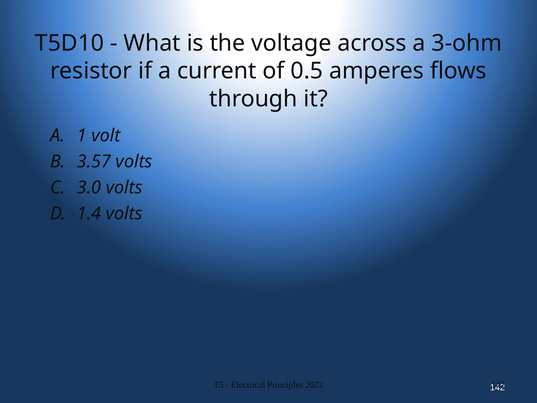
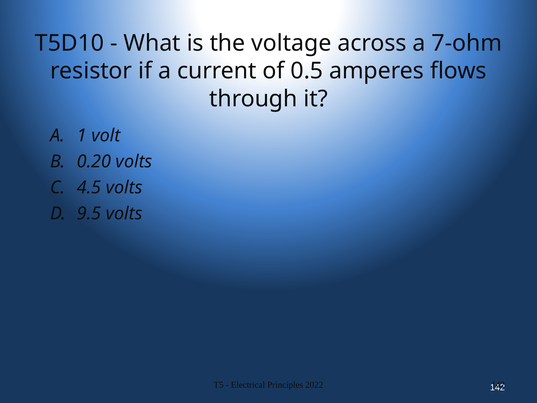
3-ohm: 3-ohm -> 7-ohm
3.57: 3.57 -> 0.20
3.0: 3.0 -> 4.5
1.4: 1.4 -> 9.5
